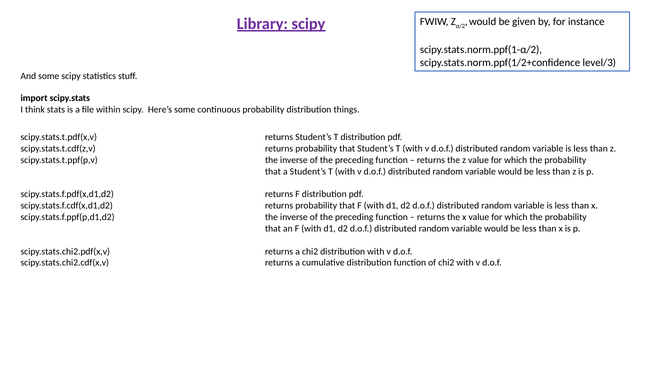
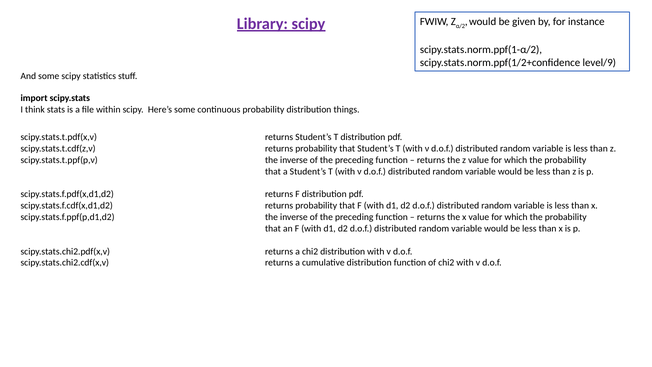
level/3: level/3 -> level/9
